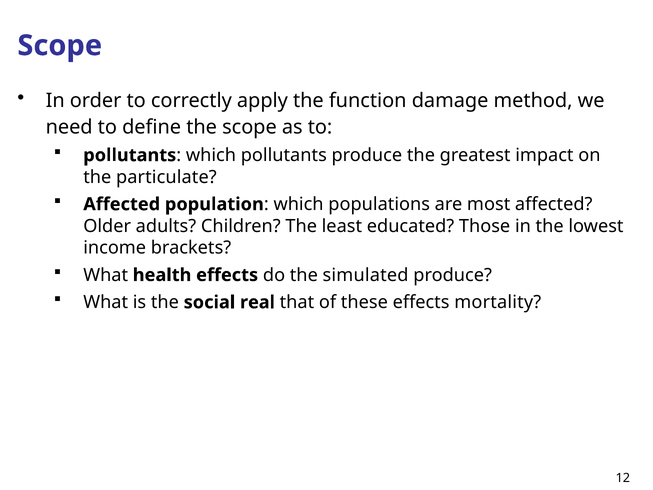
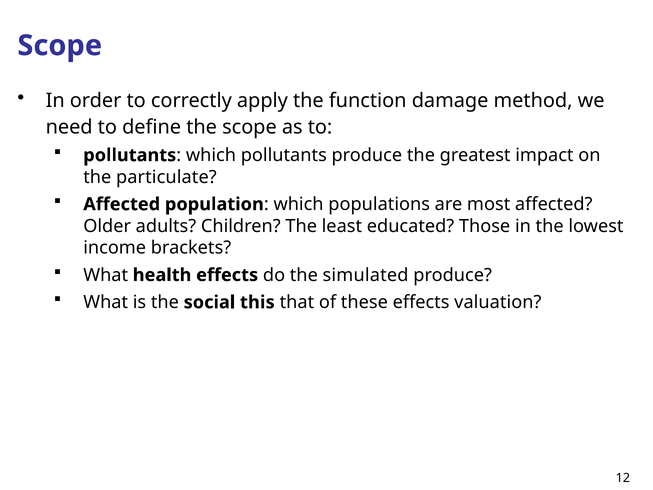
real: real -> this
mortality: mortality -> valuation
